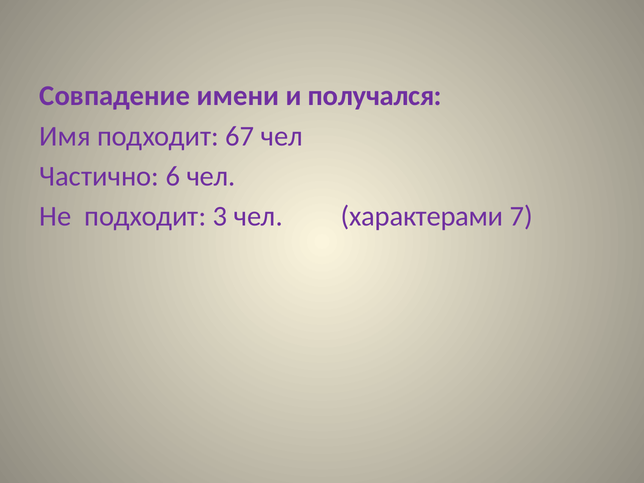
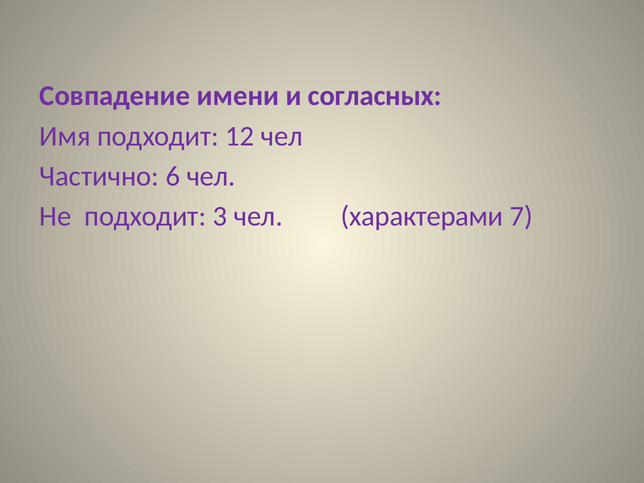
получался: получался -> согласных
67: 67 -> 12
